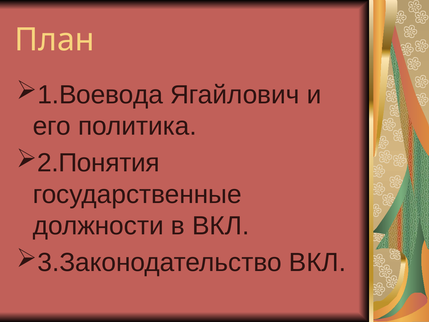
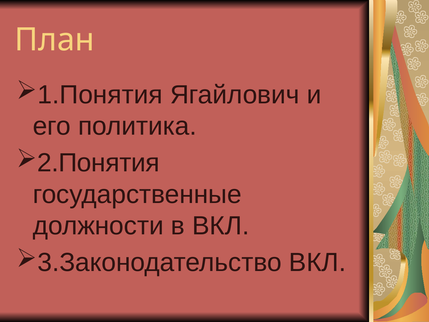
1.Воевода: 1.Воевода -> 1.Понятия
